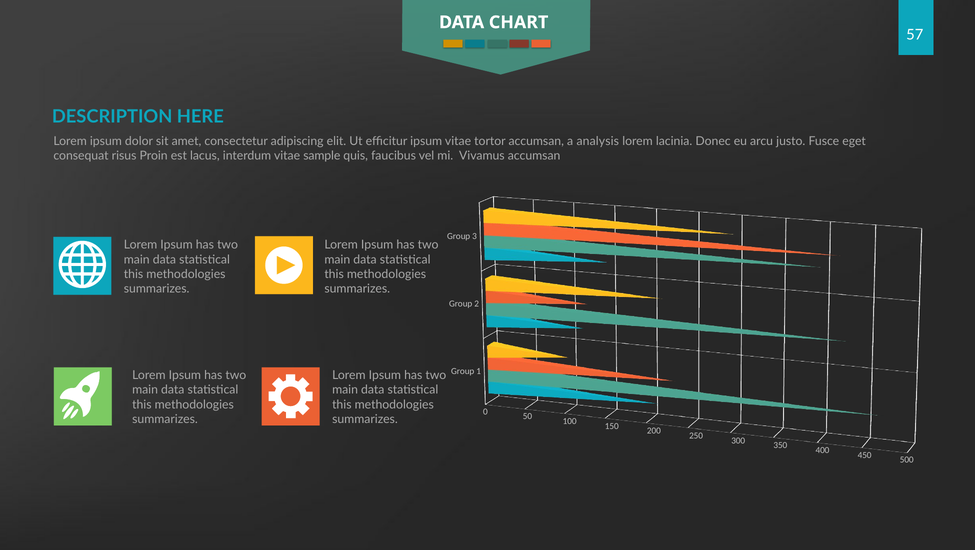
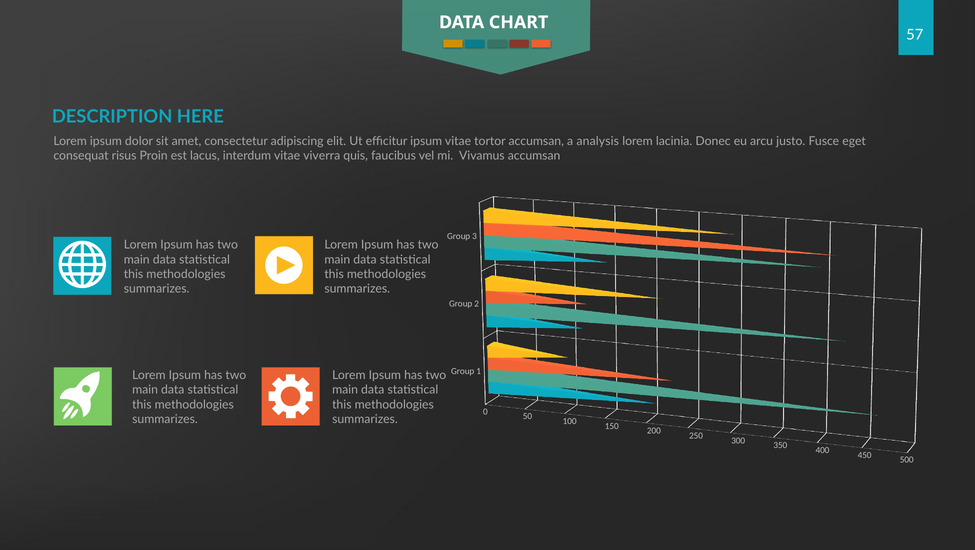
sample: sample -> viverra
